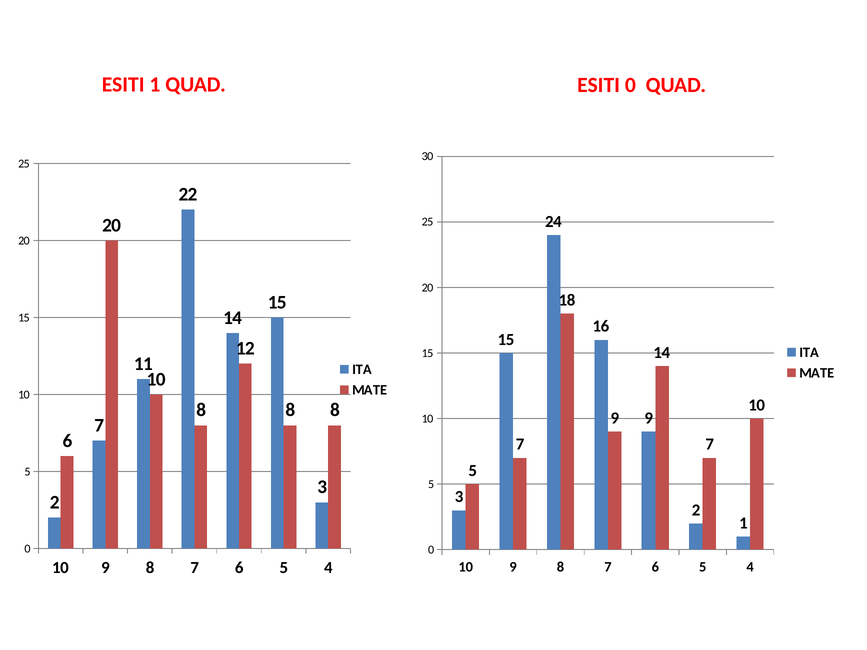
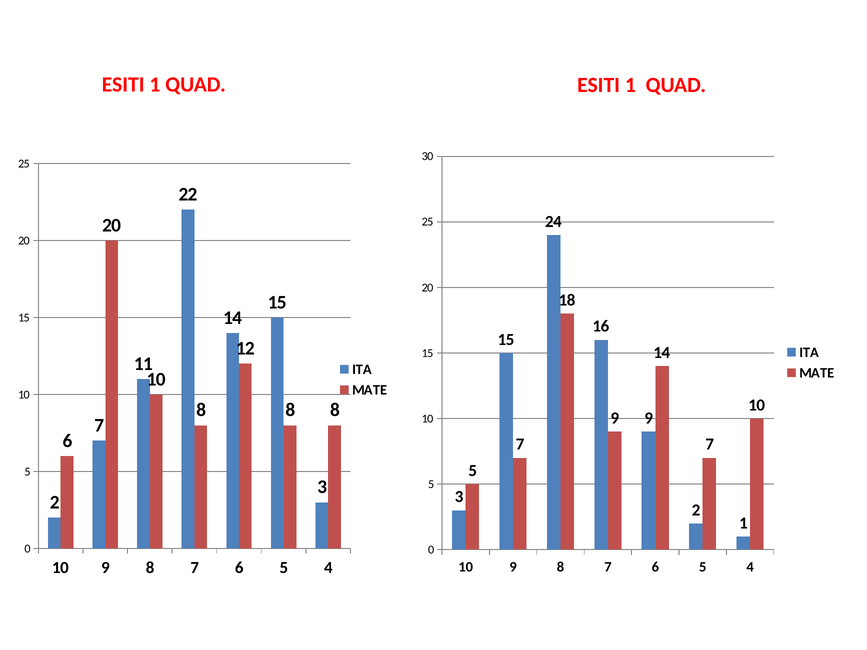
QUAD ESITI 0: 0 -> 1
